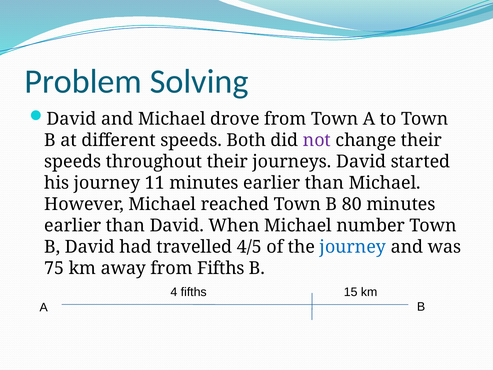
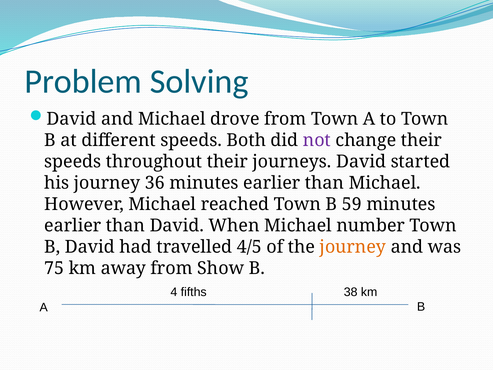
11: 11 -> 36
80: 80 -> 59
journey at (353, 247) colour: blue -> orange
from Fifths: Fifths -> Show
15: 15 -> 38
